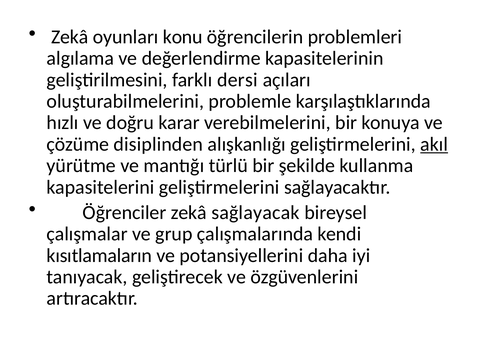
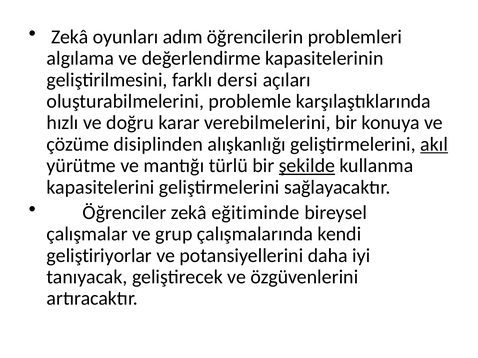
konu: konu -> adım
şekilde underline: none -> present
sağlayacak: sağlayacak -> eğitiminde
kısıtlamaların: kısıtlamaların -> geliştiriyorlar
